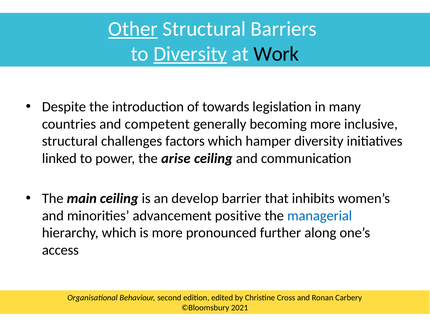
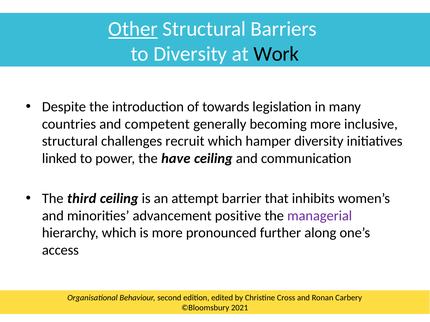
Diversity at (190, 54) underline: present -> none
factors: factors -> recruit
arise: arise -> have
main: main -> third
develop: develop -> attempt
managerial colour: blue -> purple
